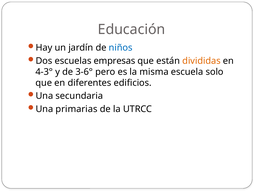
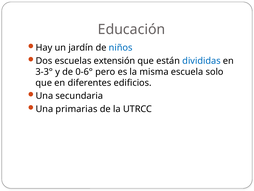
empresas: empresas -> extensión
divididas colour: orange -> blue
4-3°: 4-3° -> 3-3°
3-6°: 3-6° -> 0-6°
